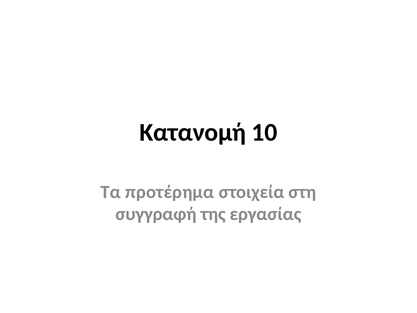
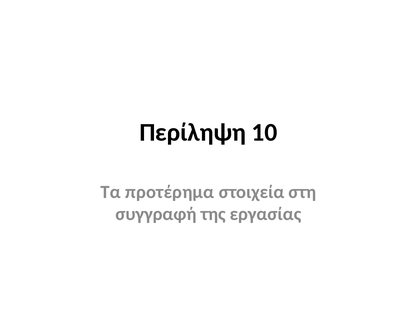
Κατανομή: Κατανομή -> Περίληψη
